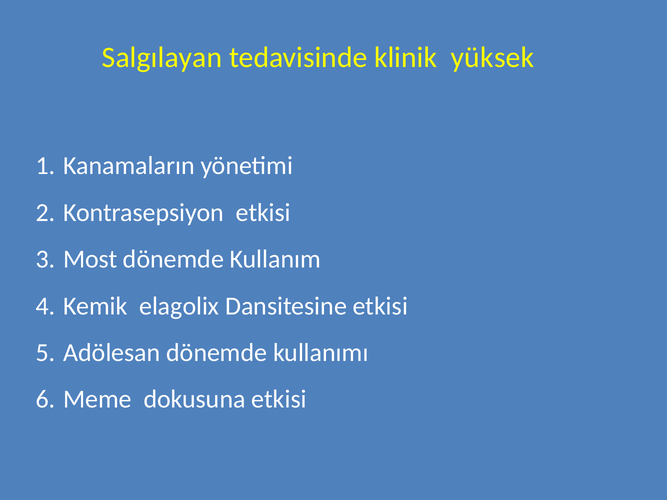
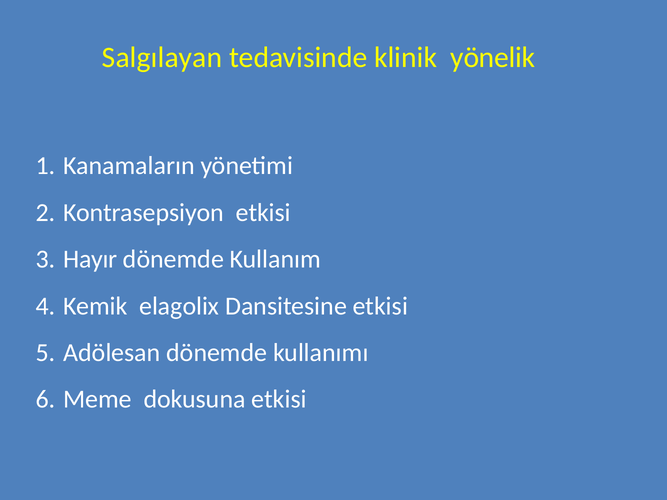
yüksek: yüksek -> yönelik
Most: Most -> Hayır
